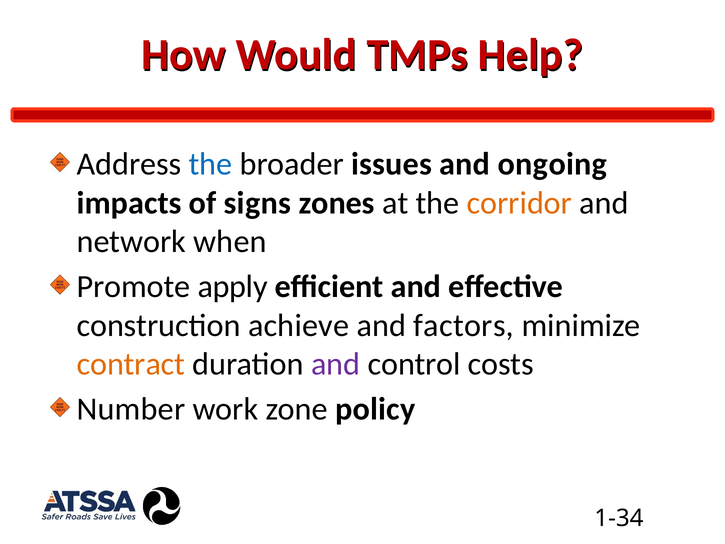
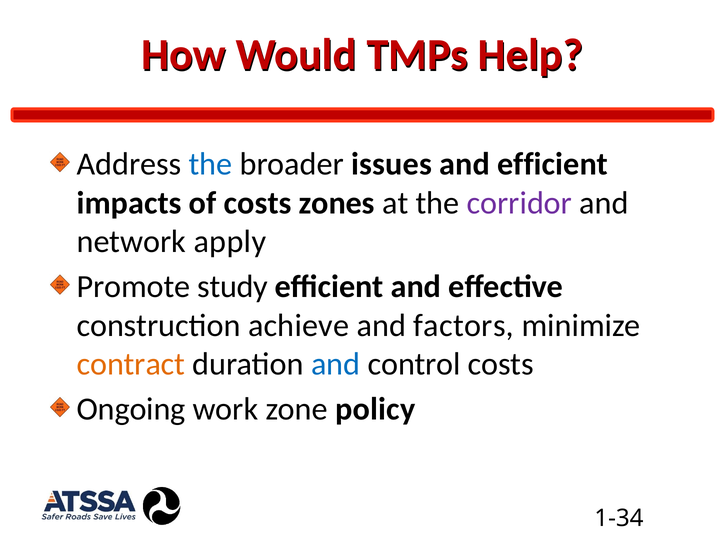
and ongoing: ongoing -> efficient
of signs: signs -> costs
corridor colour: orange -> purple
when: when -> apply
apply: apply -> study
and at (336, 364) colour: purple -> blue
Number: Number -> Ongoing
